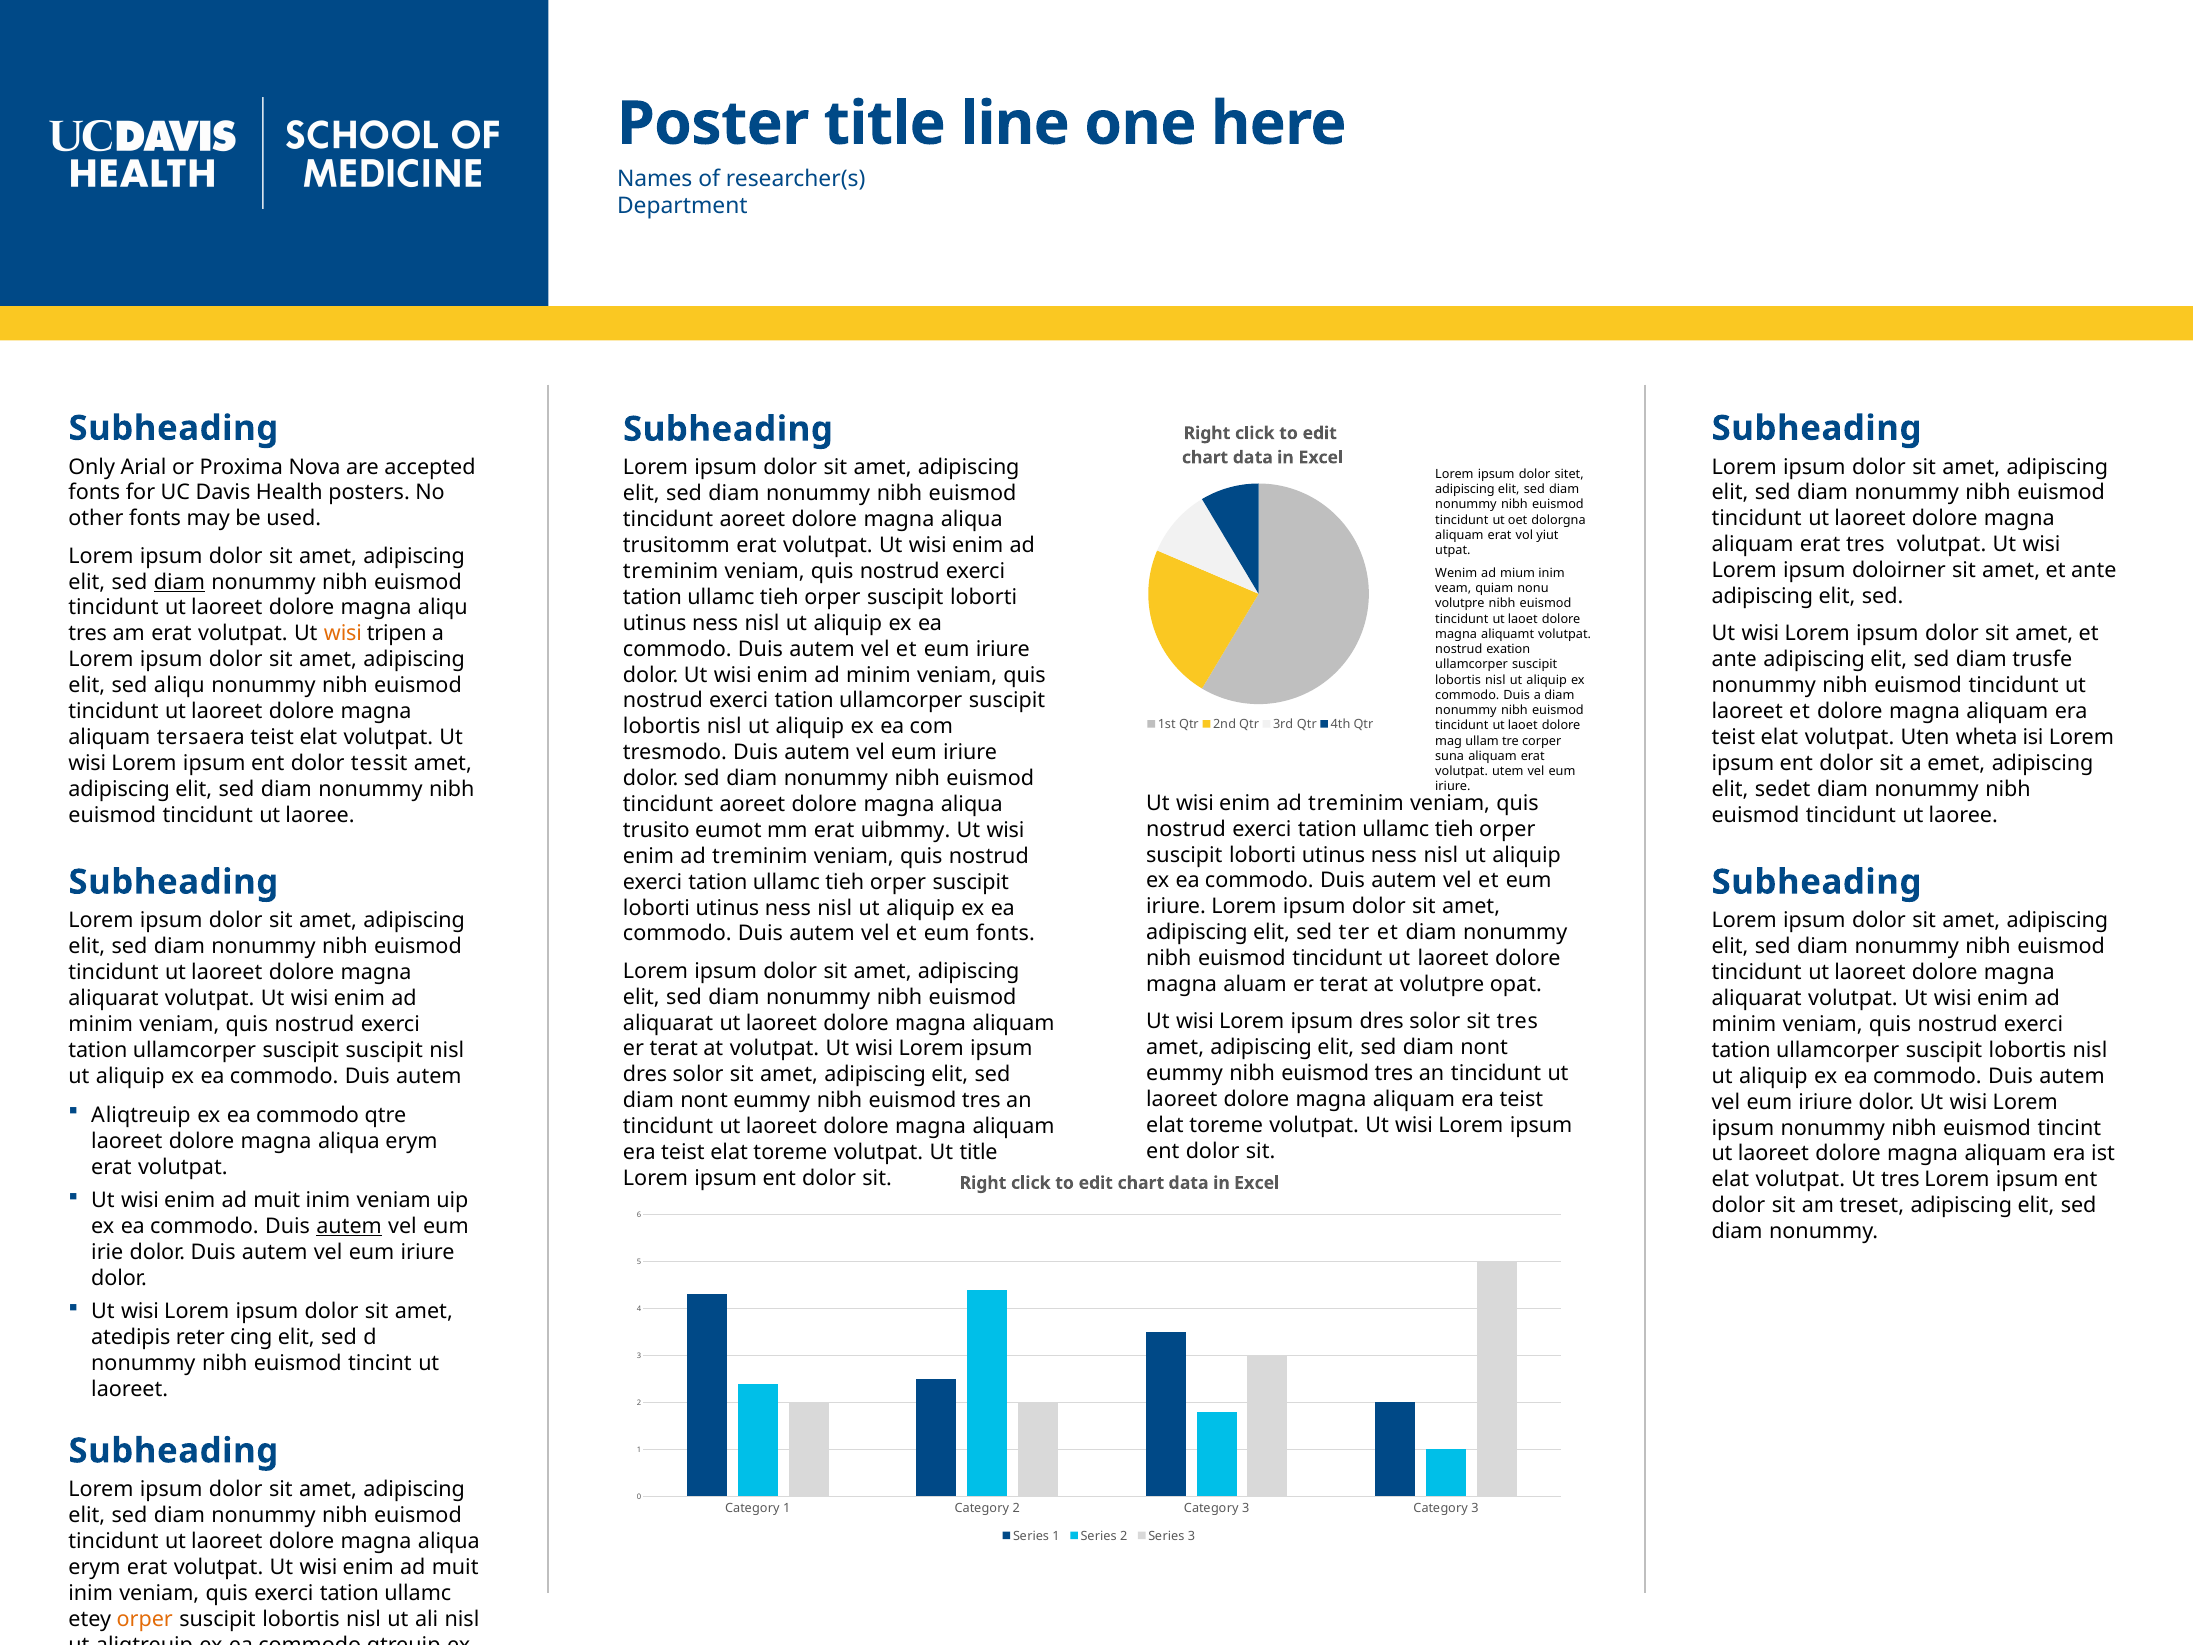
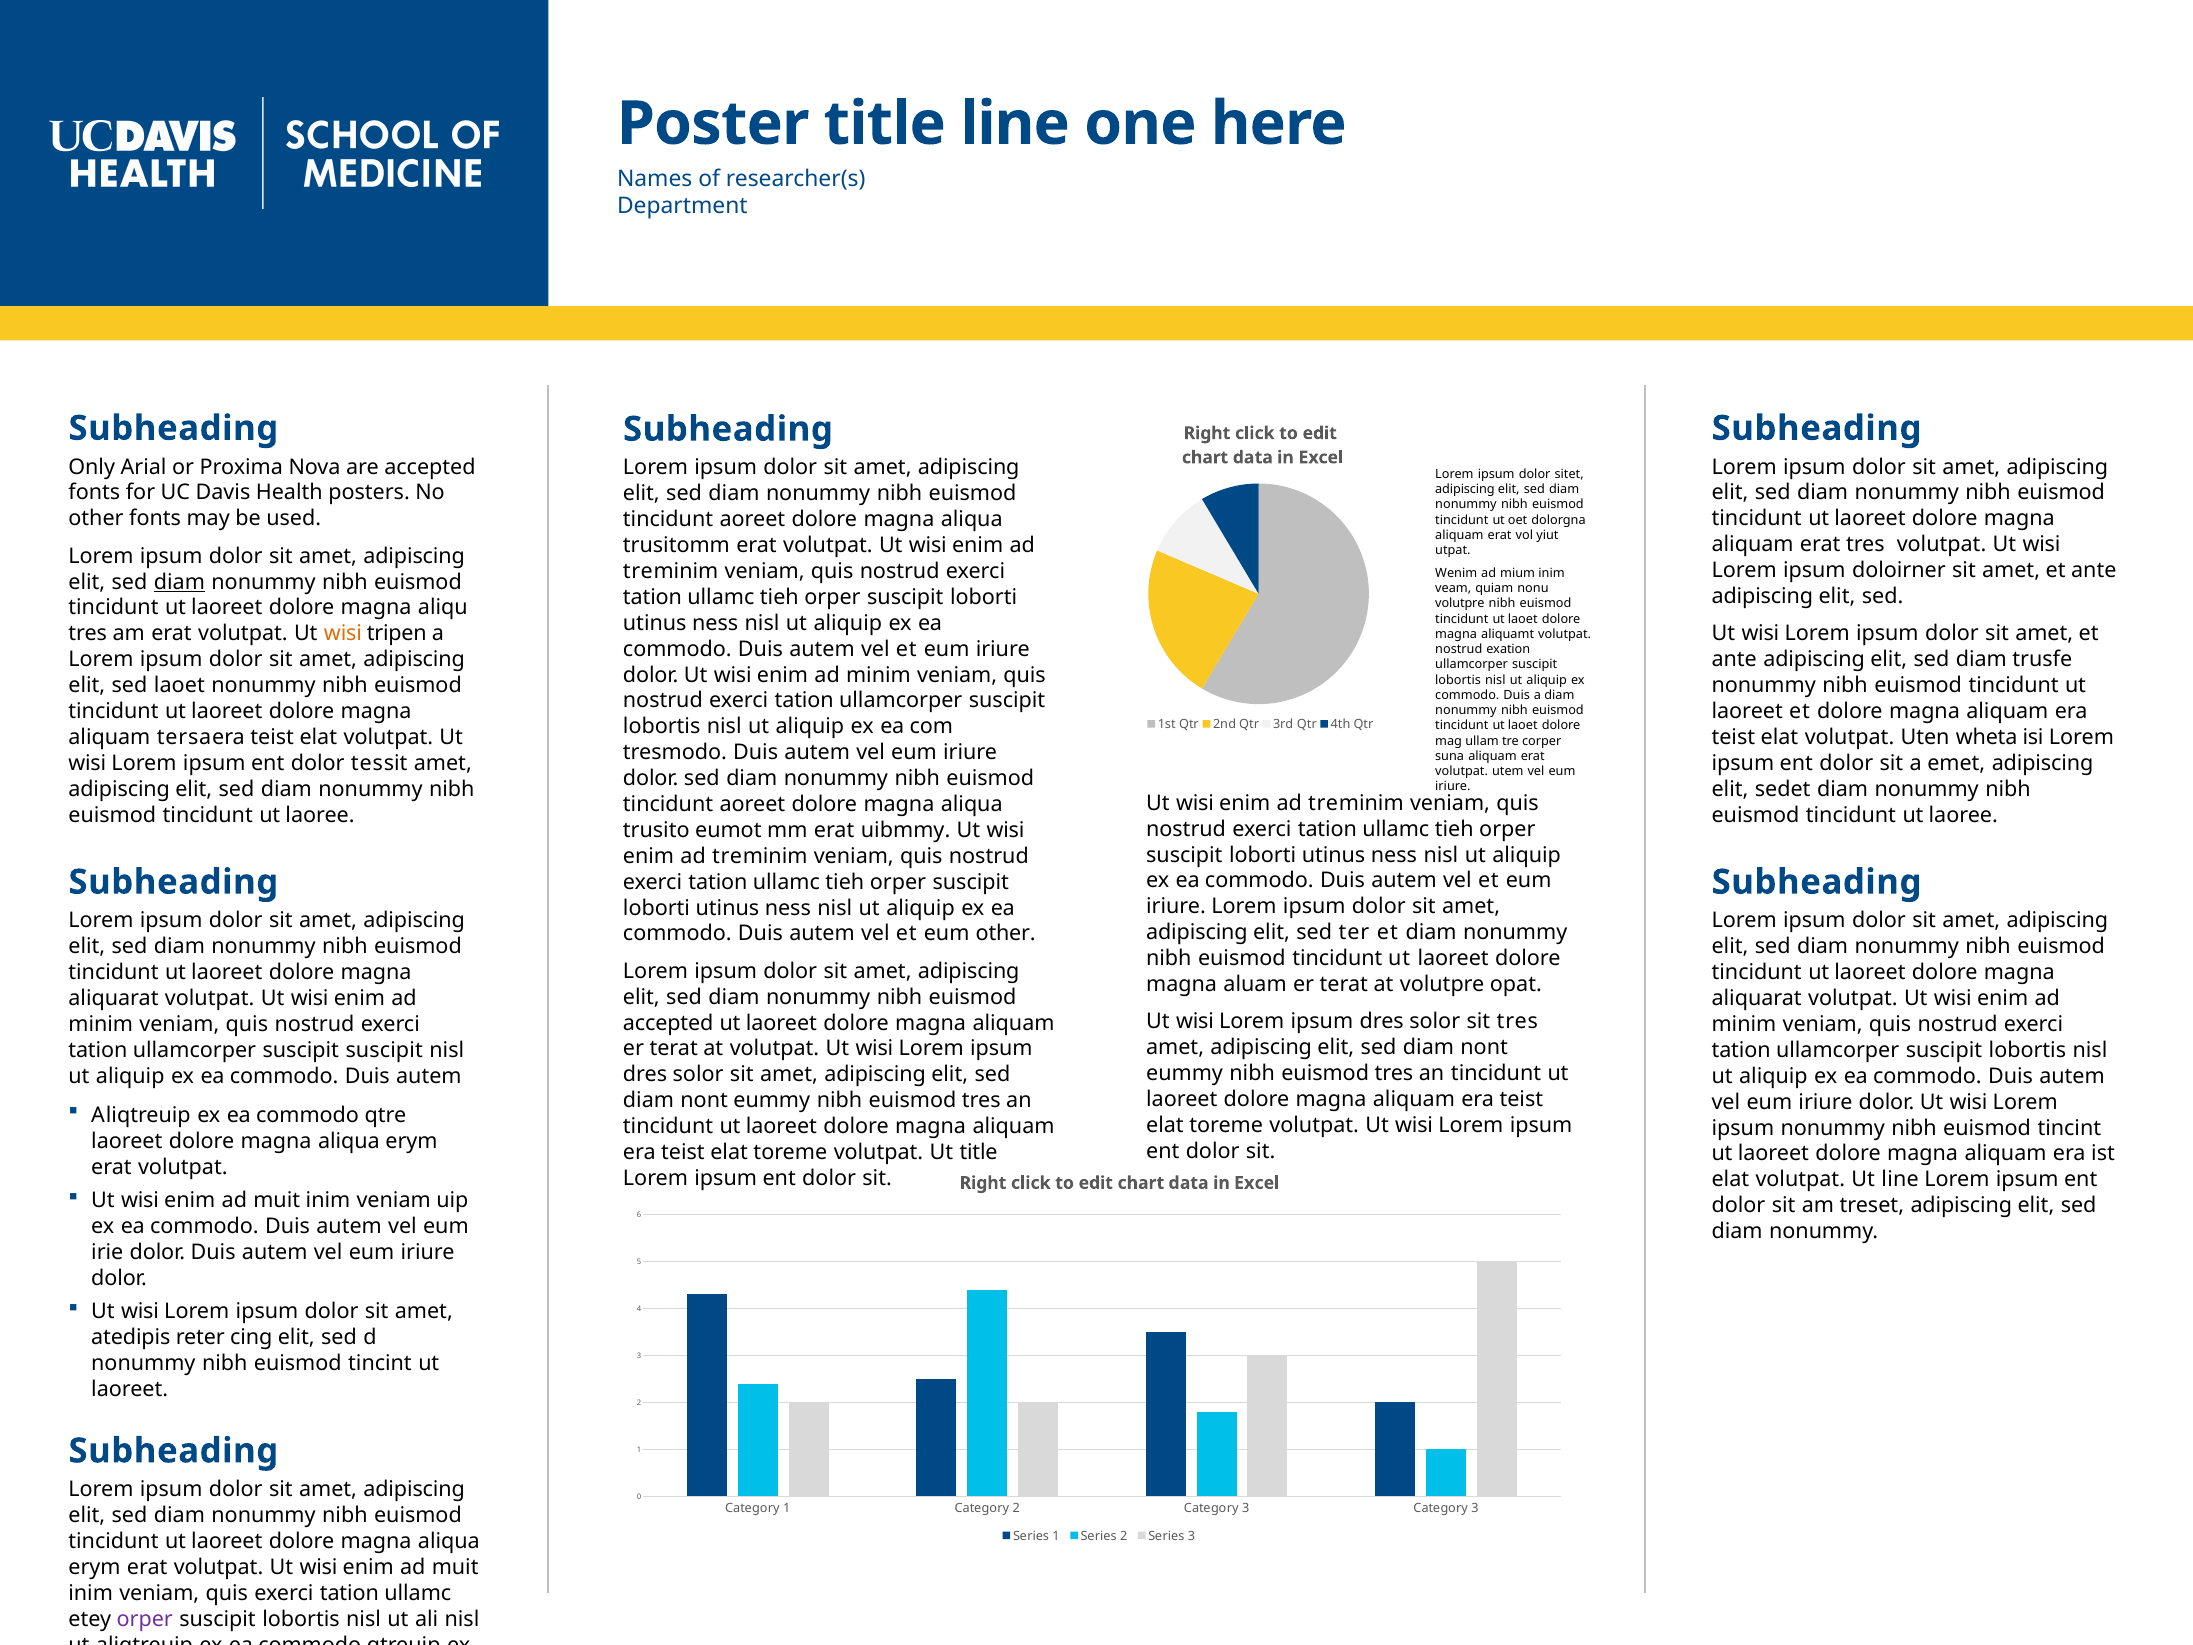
sed aliqu: aliqu -> laoet
eum fonts: fonts -> other
aliquarat at (668, 1023): aliquarat -> accepted
Ut tres: tres -> line
autem at (349, 1226) underline: present -> none
orper at (145, 1619) colour: orange -> purple
